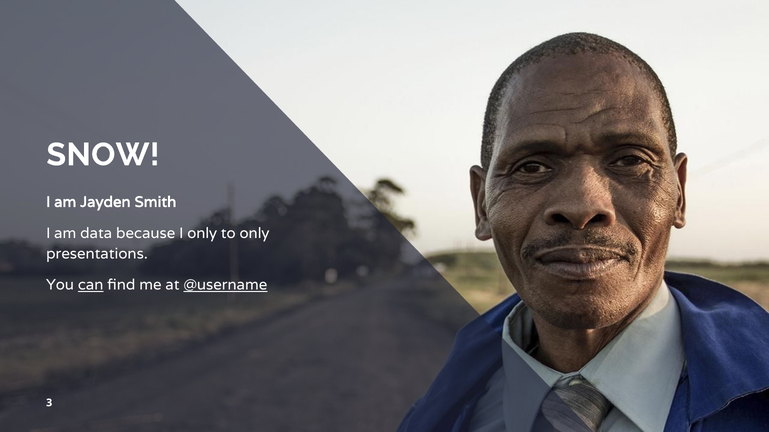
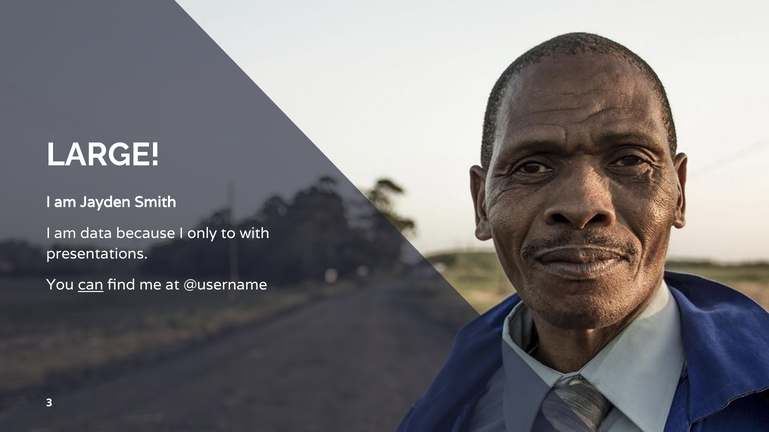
SNOW: SNOW -> LARGE
to only: only -> with
@username underline: present -> none
